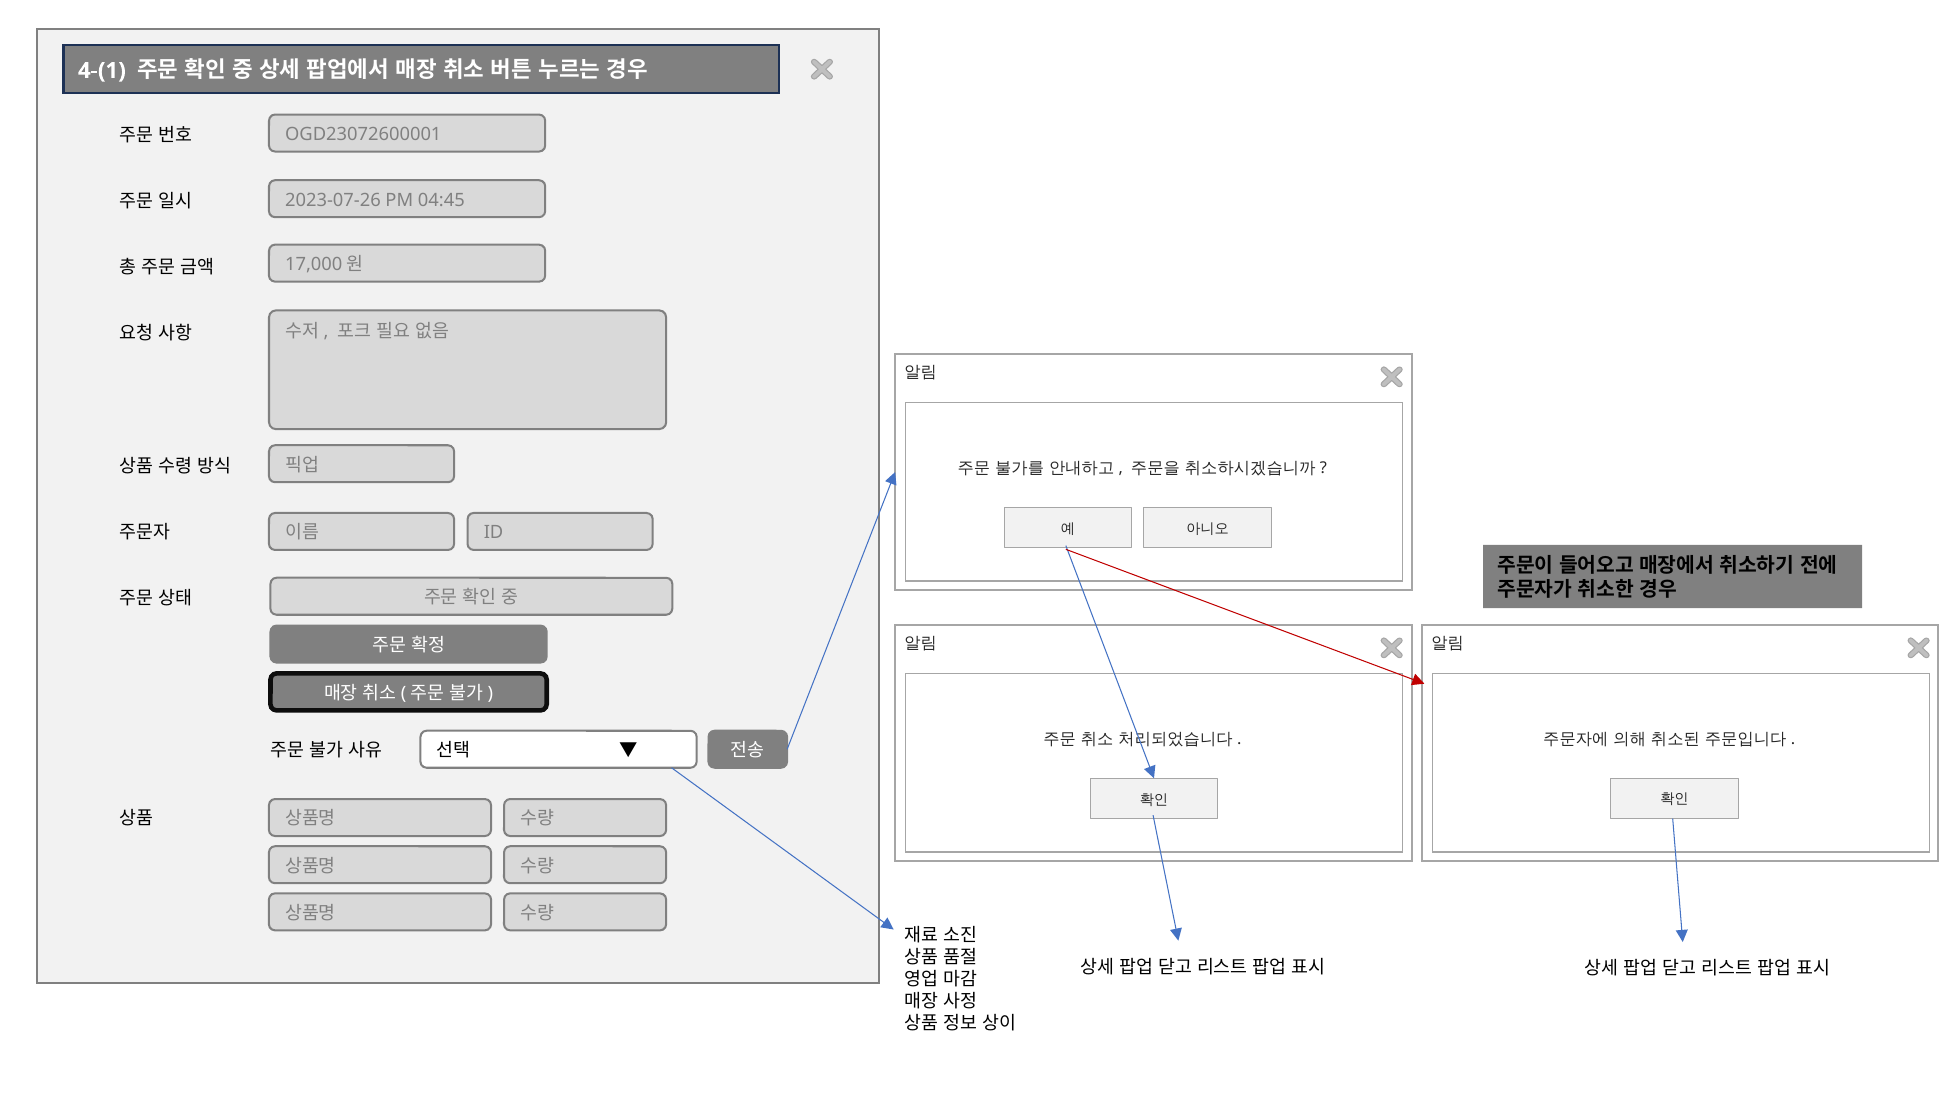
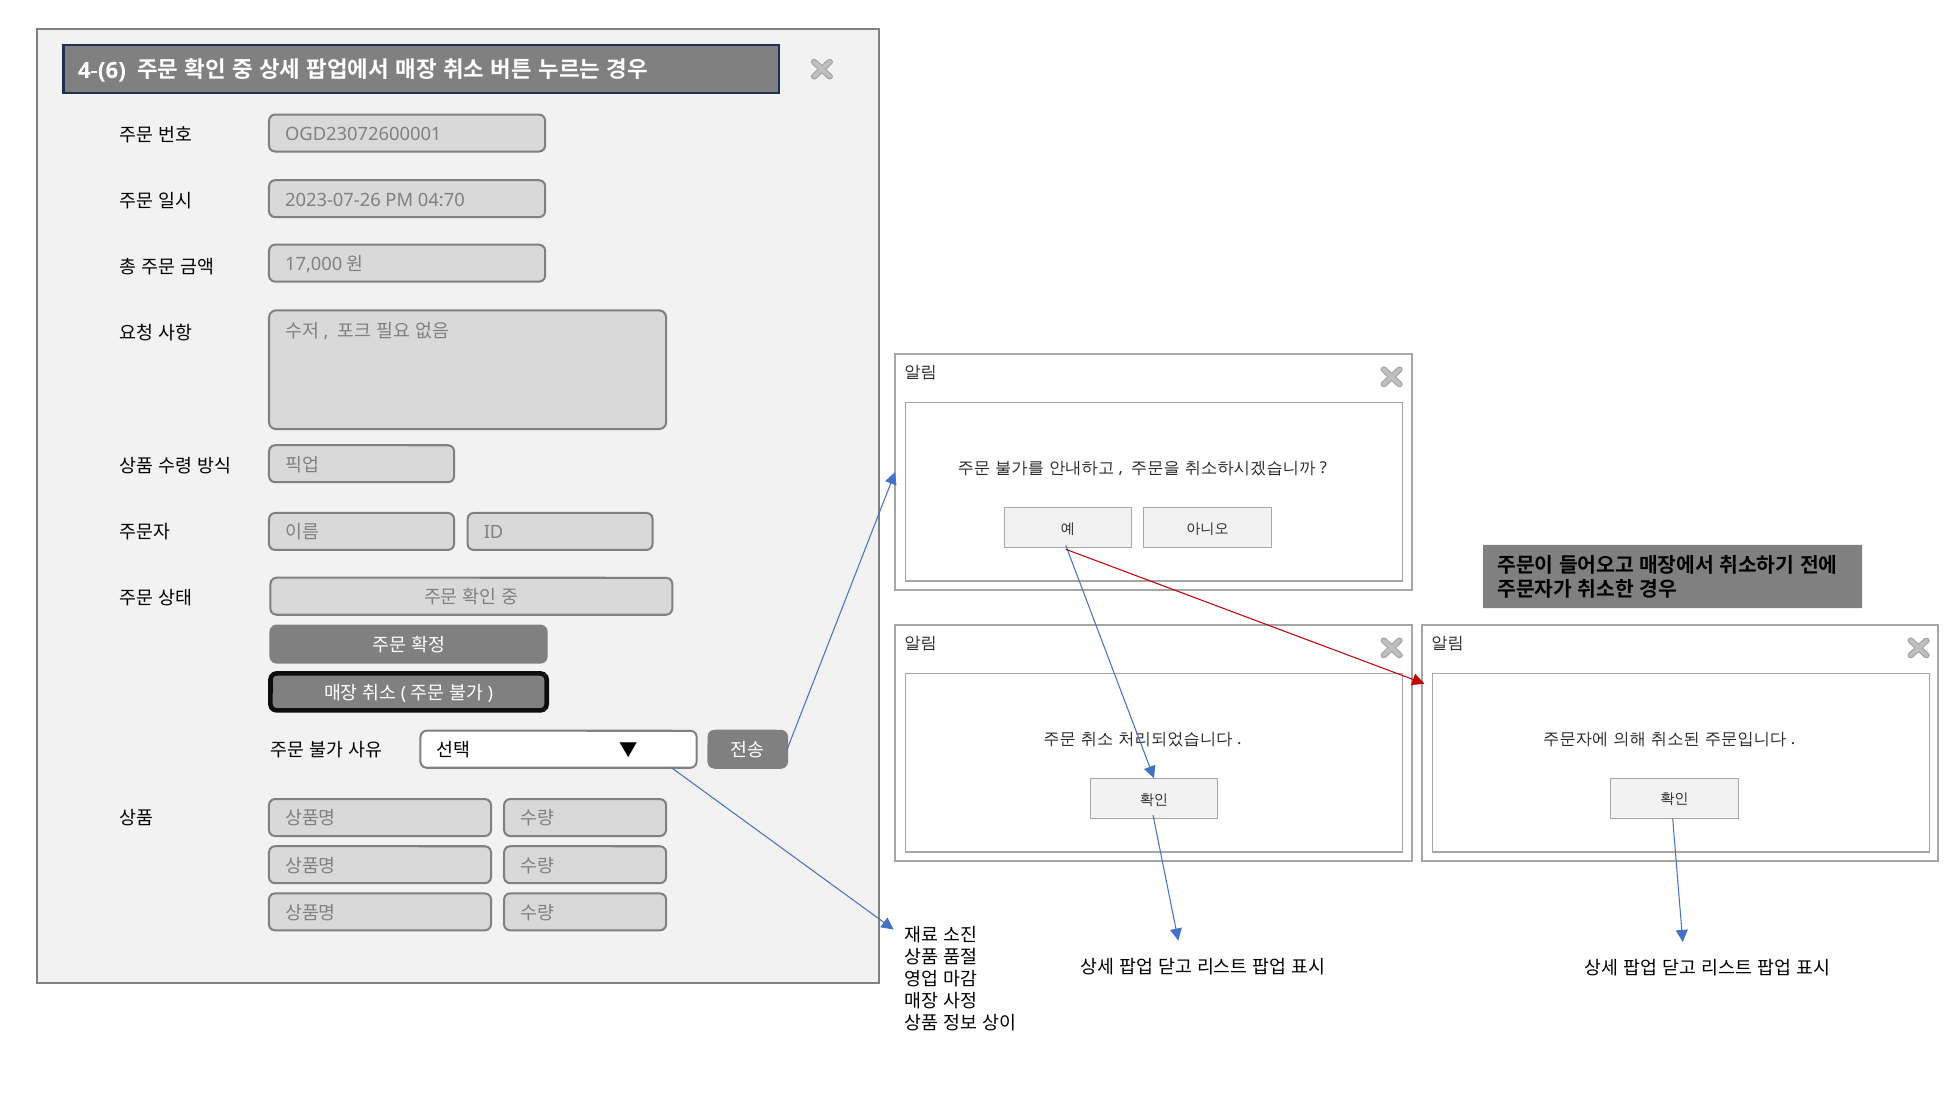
4-(1: 4-(1 -> 4-(6
04:45: 04:45 -> 04:70
